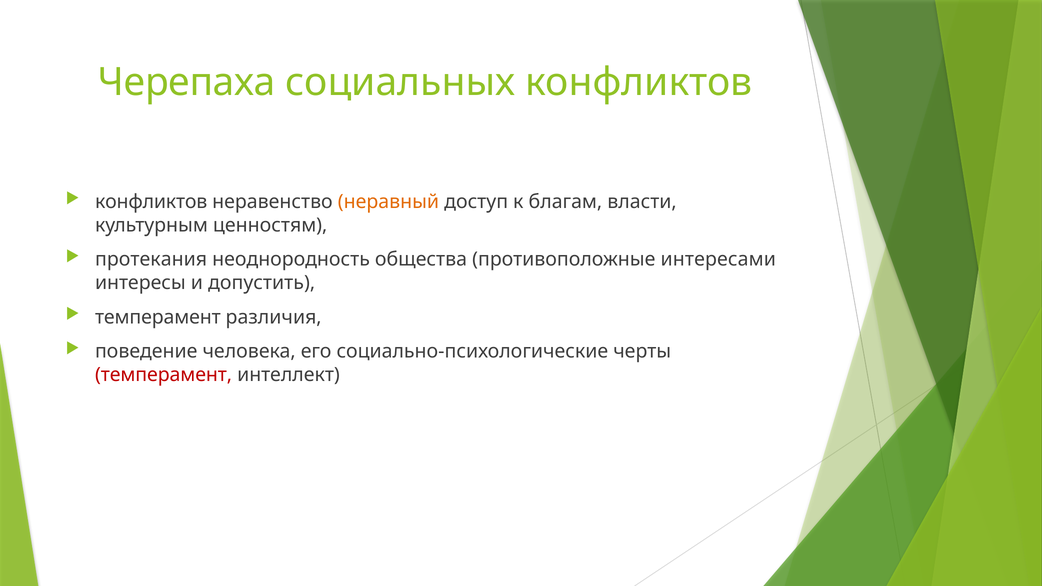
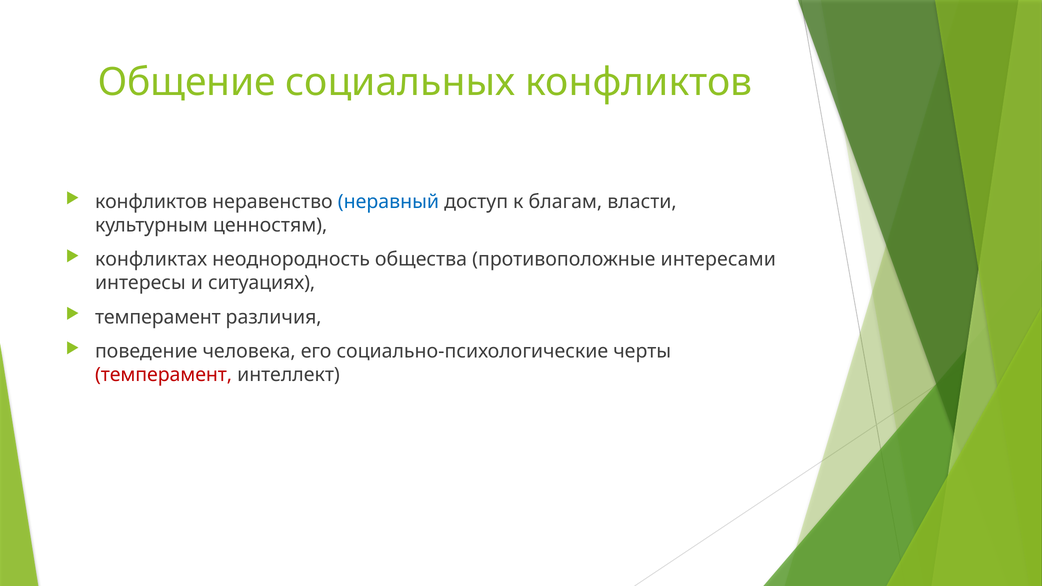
Черепаха: Черепаха -> Общение
неравный colour: orange -> blue
протекания: протекания -> конфликтах
допустить: допустить -> ситуациях
